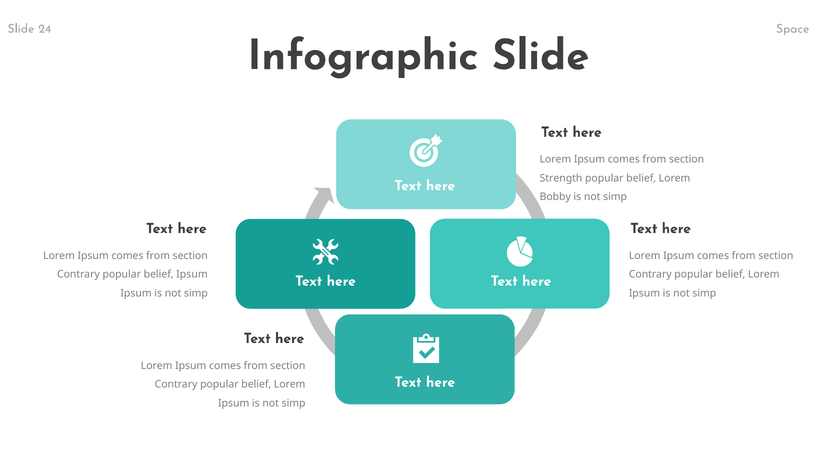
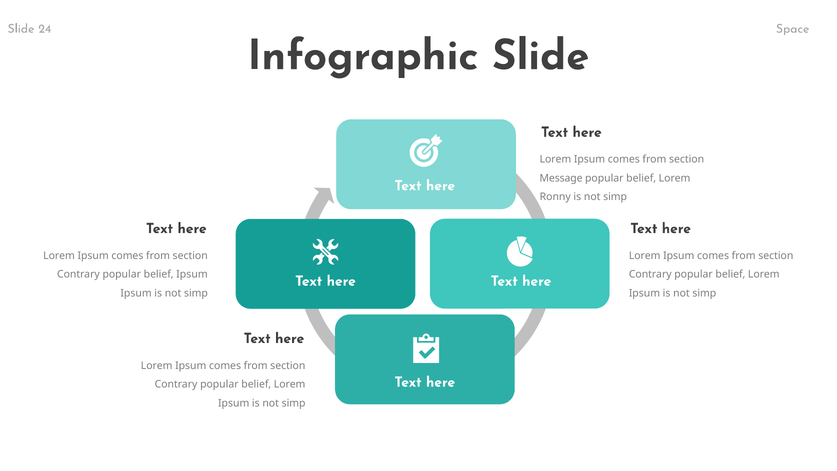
Strength: Strength -> Message
Bobby: Bobby -> Ronny
